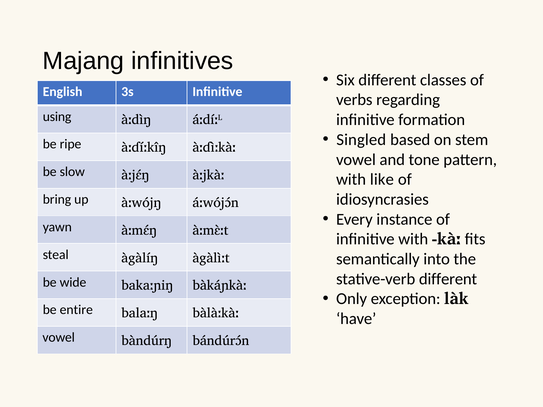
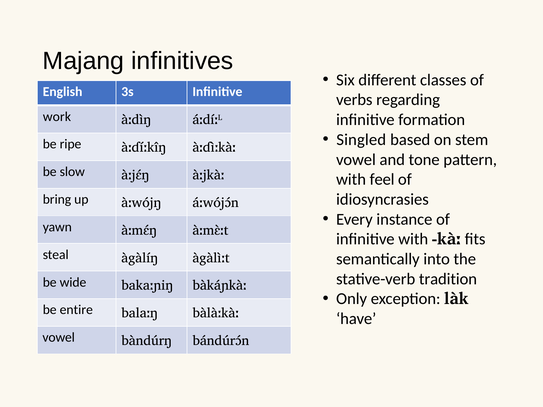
using: using -> work
like: like -> feel
stative-verb different: different -> tradition
